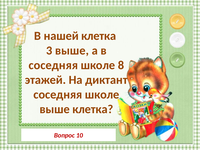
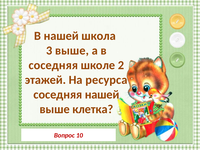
нашей клетка: клетка -> школа
8: 8 -> 2
диктант: диктант -> ресурса
школе at (102, 95): школе -> нашей
